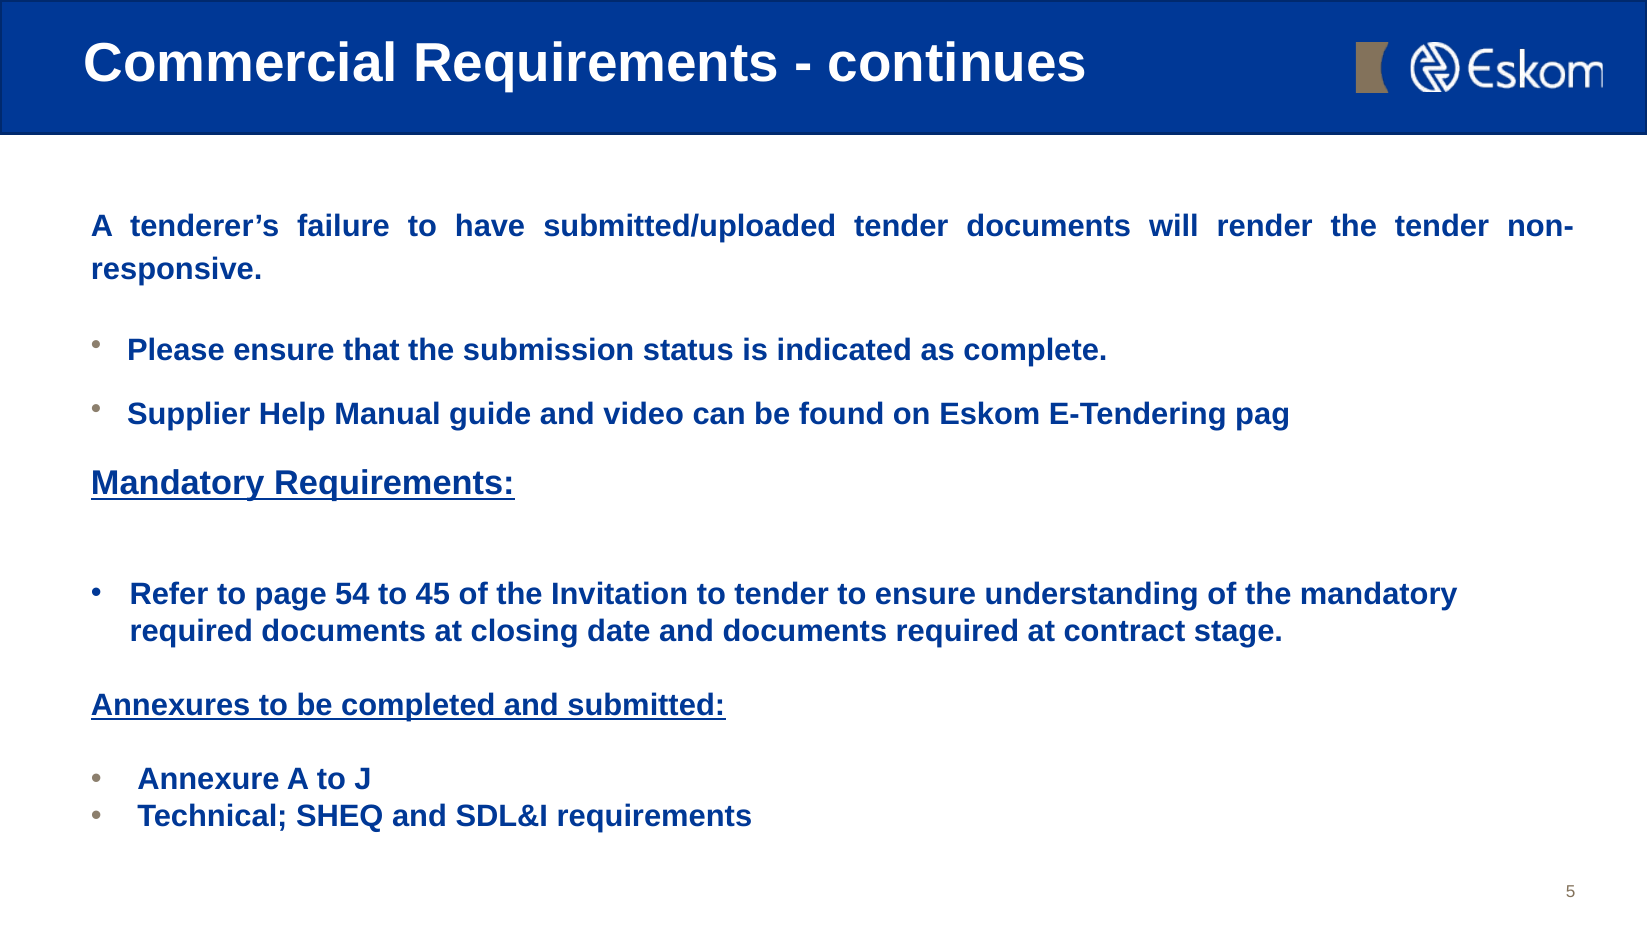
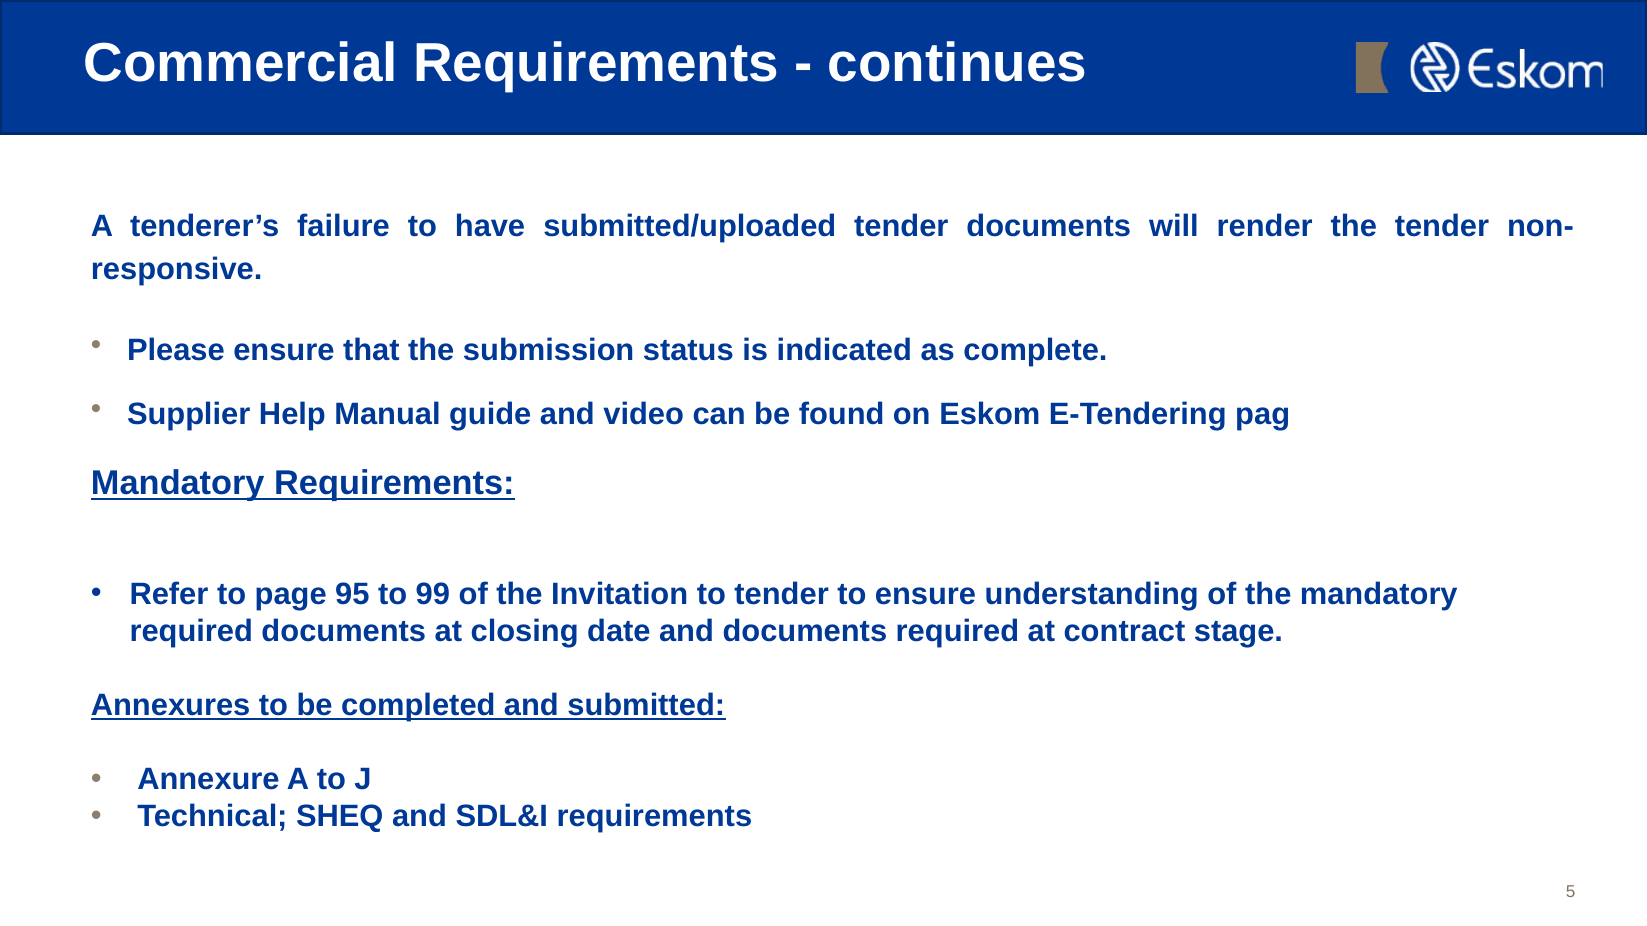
54: 54 -> 95
45: 45 -> 99
